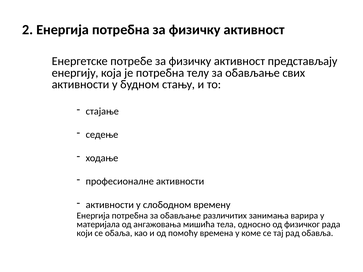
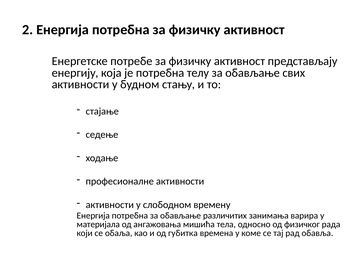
помoћу: помoћу -> губитка
